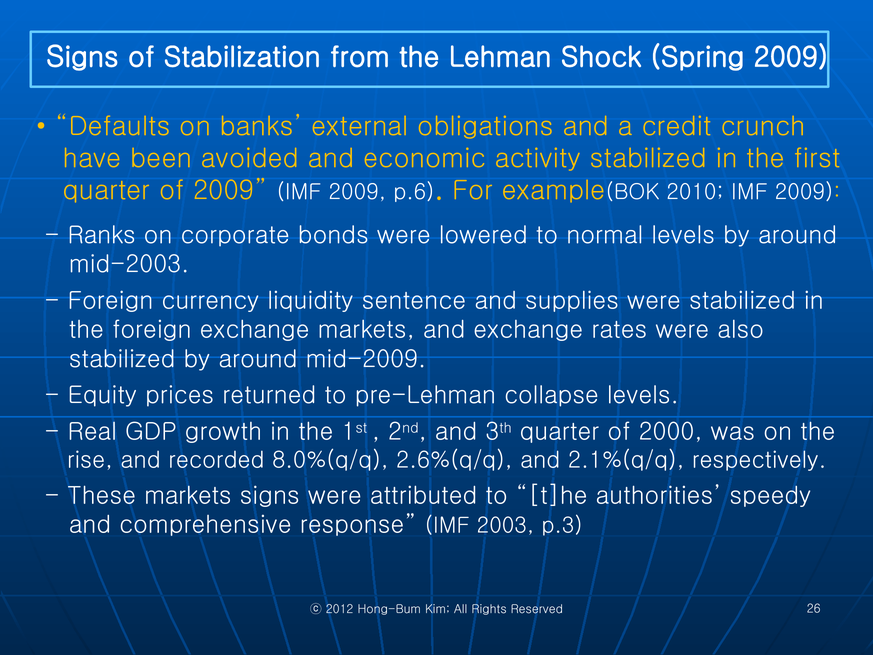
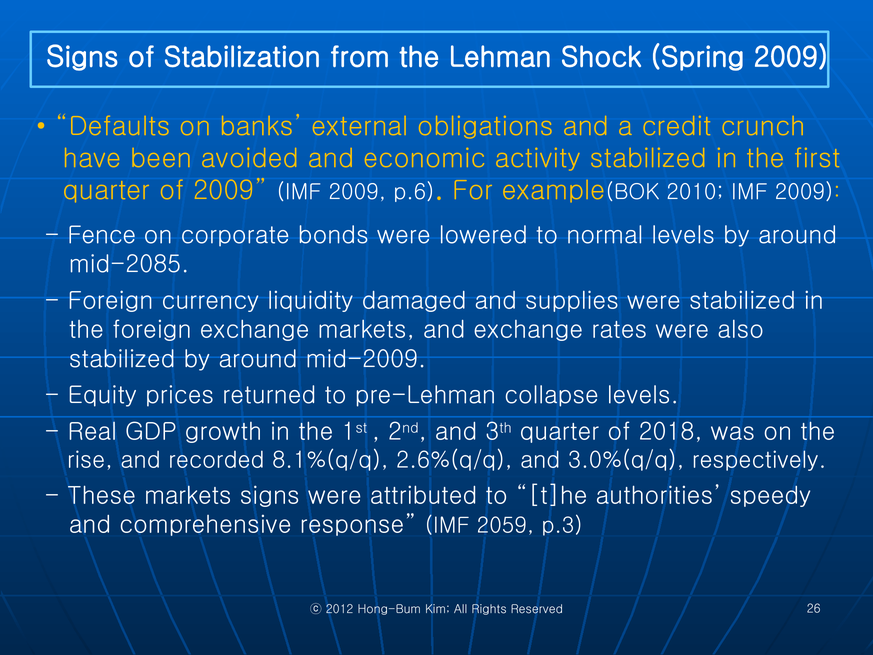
Ranks: Ranks -> Fence
mid-2003: mid-2003 -> mid-2085
sentence: sentence -> damaged
2000: 2000 -> 2018
8.0%(q/q: 8.0%(q/q -> 8.1%(q/q
2.1%(q/q: 2.1%(q/q -> 3.0%(q/q
2003: 2003 -> 2059
